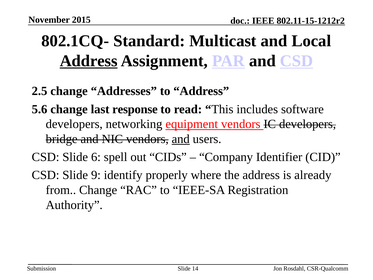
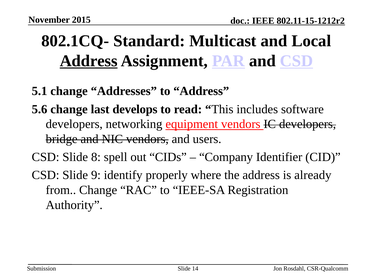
2.5: 2.5 -> 5.1
response: response -> develops
and at (181, 139) underline: present -> none
6: 6 -> 8
